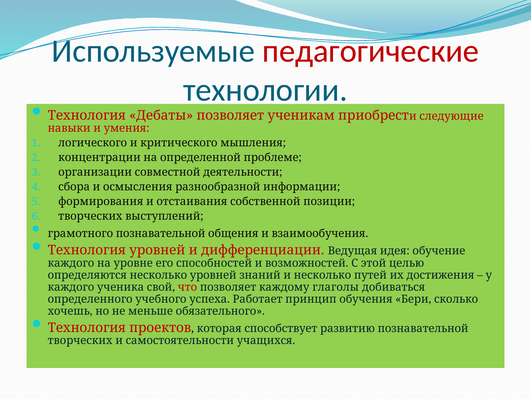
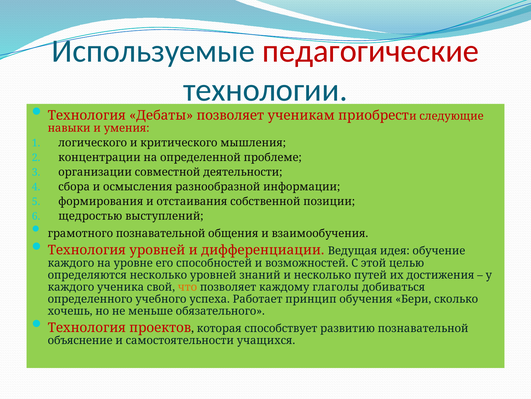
творческих at (90, 216): творческих -> щедростью
что colour: red -> orange
творческих at (80, 340): творческих -> объяснение
